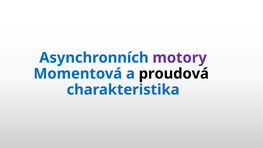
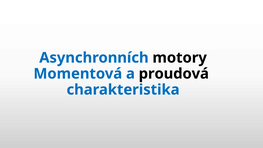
motory colour: purple -> black
